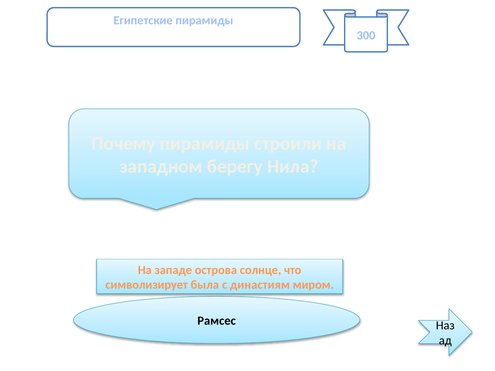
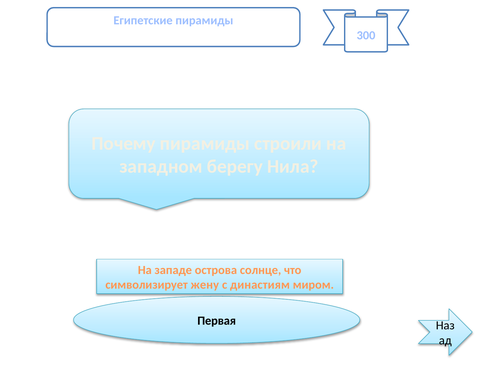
была: была -> жену
Рамсес: Рамсес -> Первая
